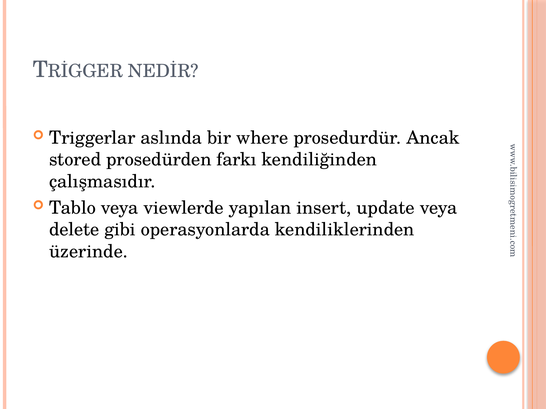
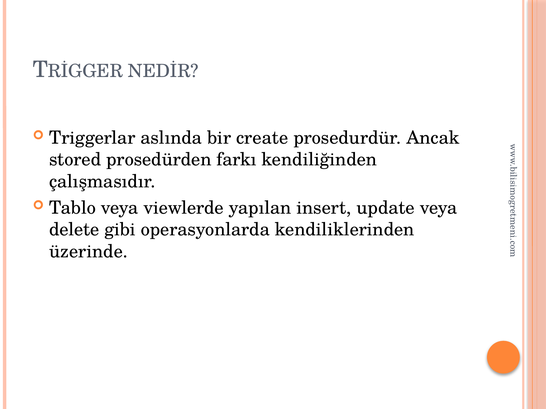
where: where -> create
